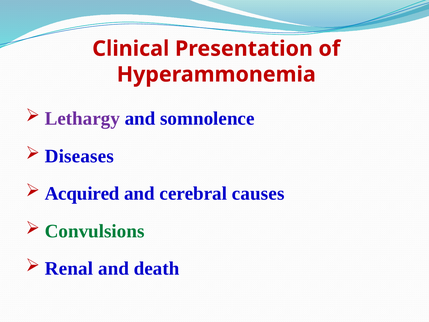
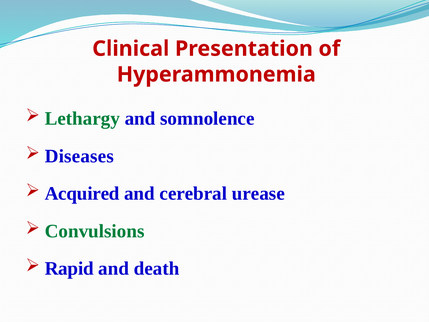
Lethargy colour: purple -> green
causes: causes -> urease
Renal: Renal -> Rapid
